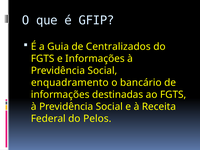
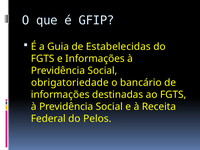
Centralizados: Centralizados -> Estabelecidas
enquadramento: enquadramento -> obrigatoriedade
